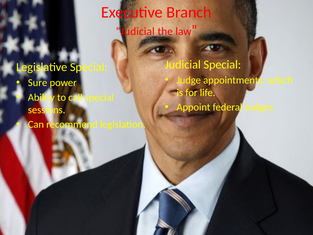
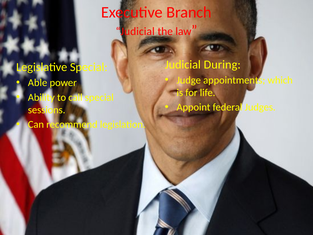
Judicial Special: Special -> During
Sure: Sure -> Able
